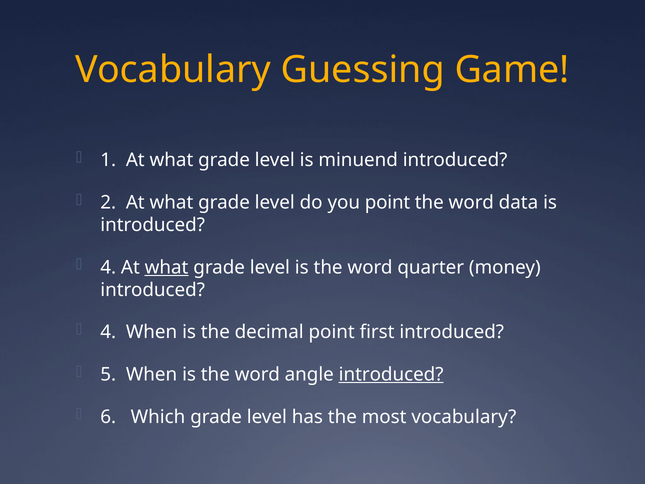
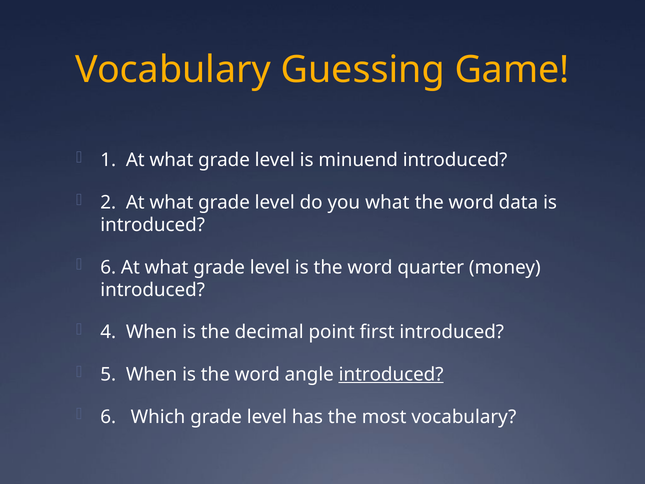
you point: point -> what
4 at (108, 267): 4 -> 6
what at (167, 267) underline: present -> none
